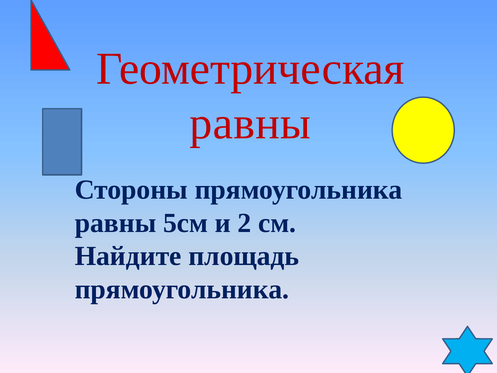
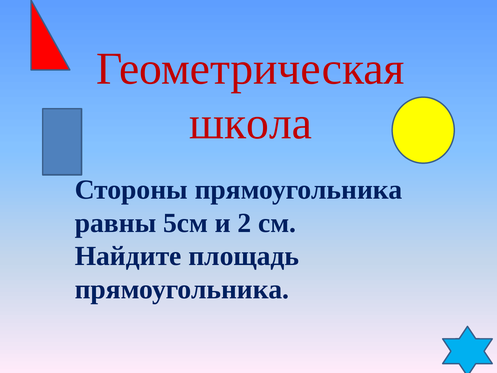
равны at (250, 123): равны -> школа
